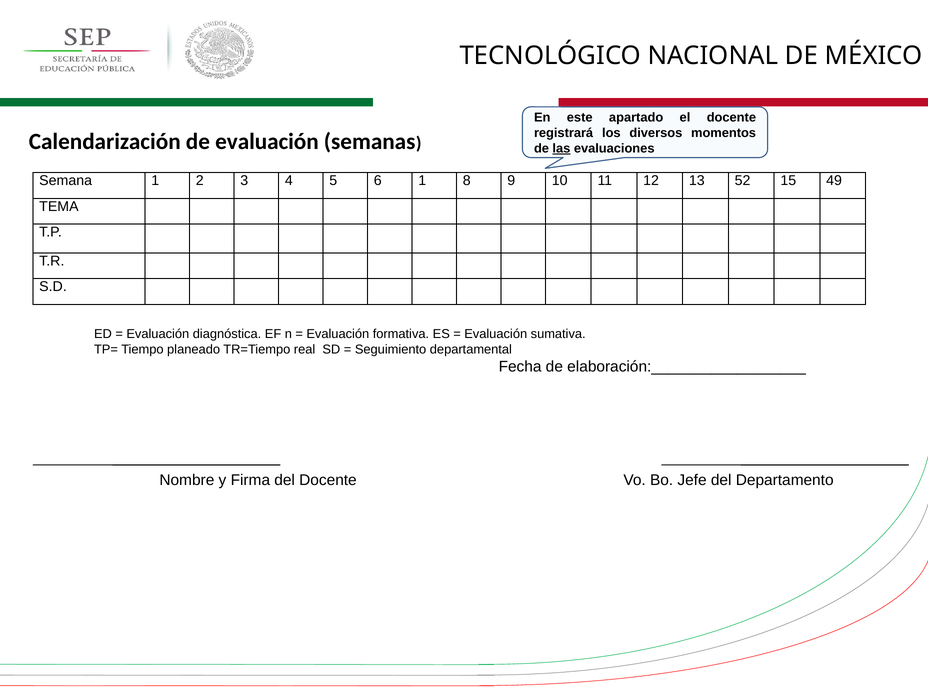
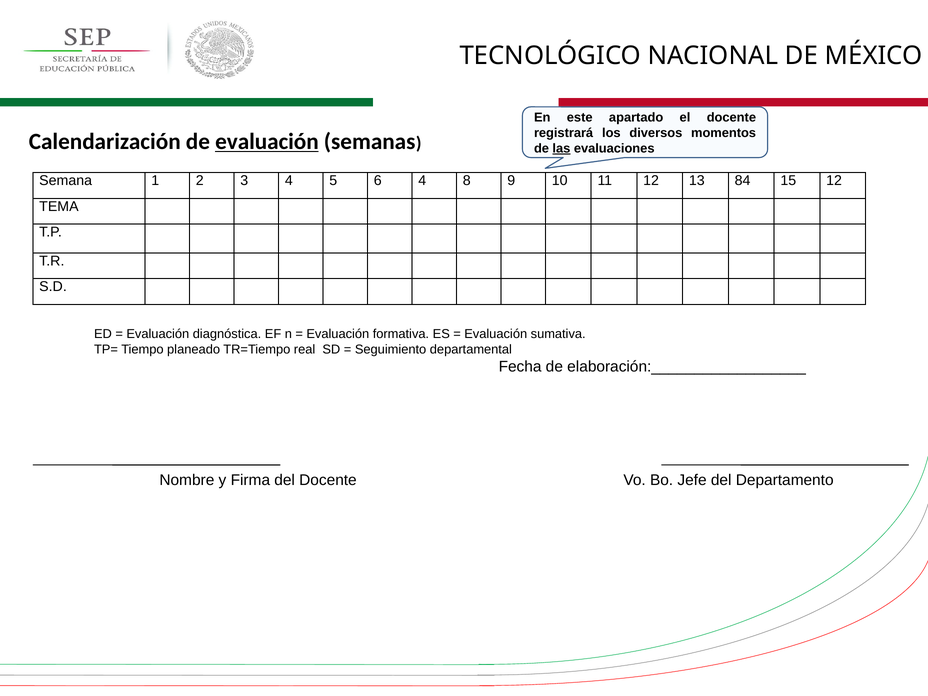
evaluación at (267, 142) underline: none -> present
6 1: 1 -> 4
52: 52 -> 84
15 49: 49 -> 12
